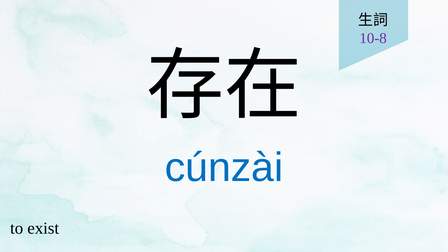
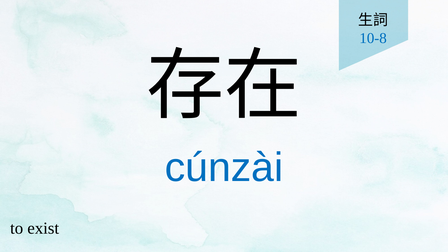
10-8 colour: purple -> blue
